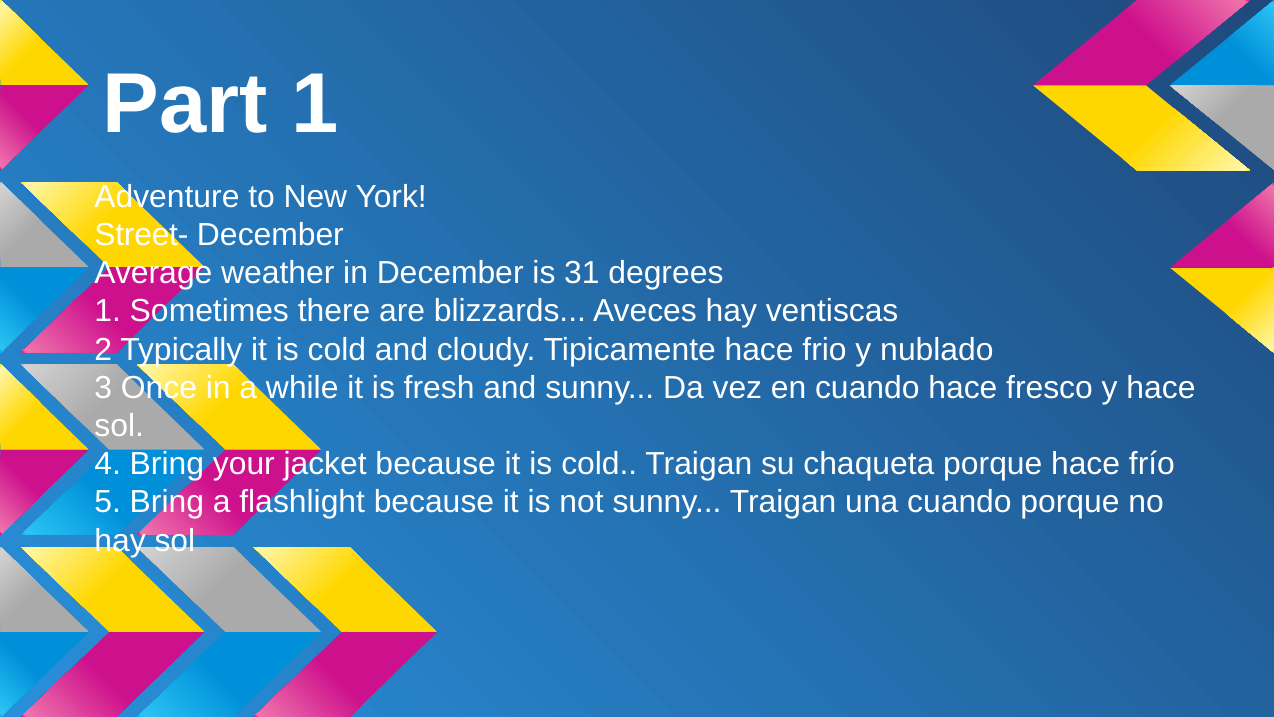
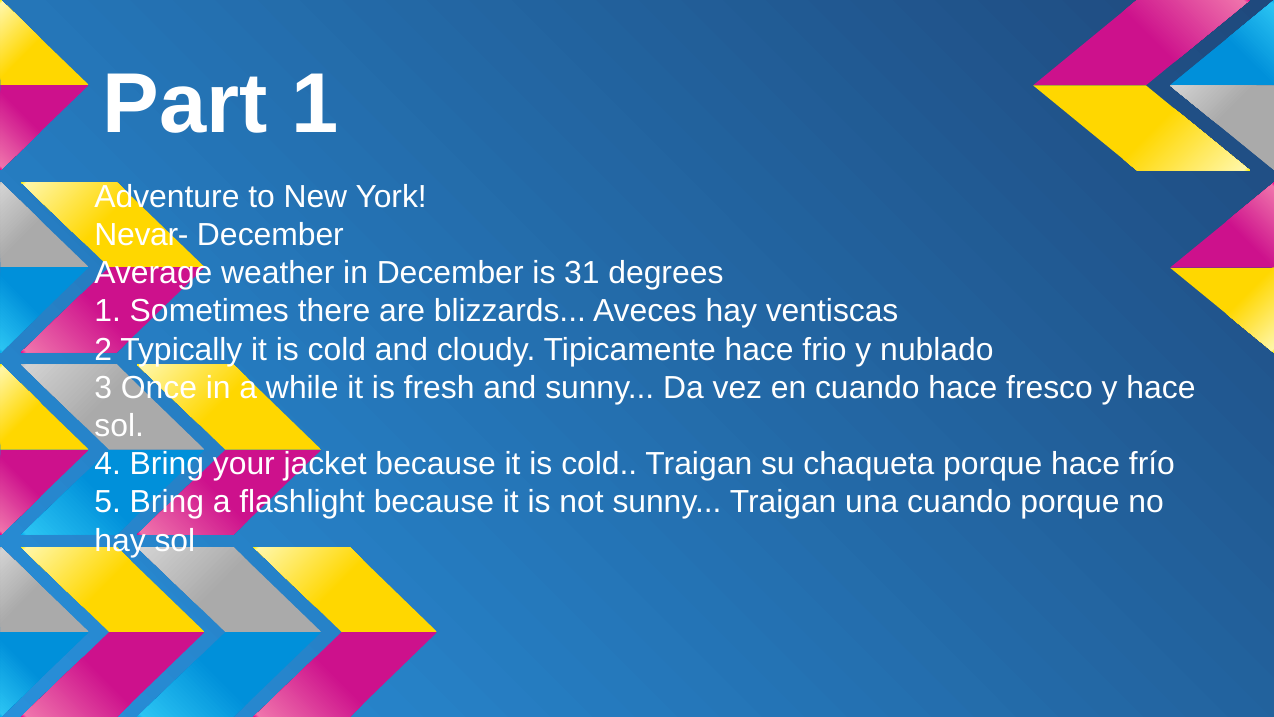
Street-: Street- -> Nevar-
